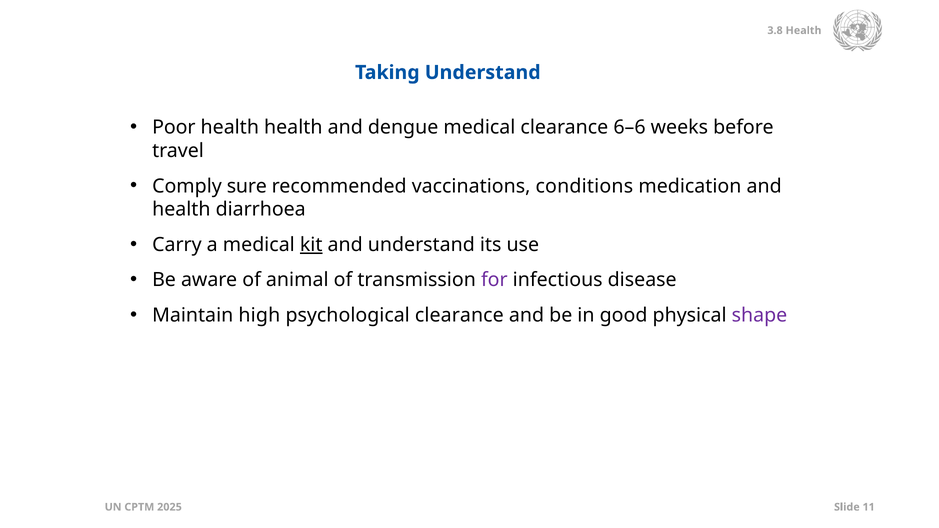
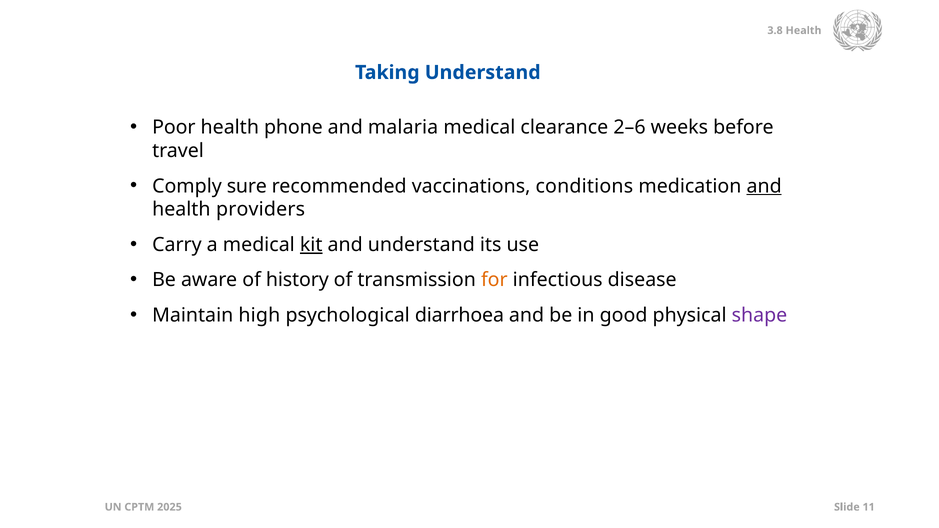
health health: health -> phone
dengue: dengue -> malaria
6–6: 6–6 -> 2–6
and at (764, 186) underline: none -> present
diarrhoea: diarrhoea -> providers
animal: animal -> history
for colour: purple -> orange
psychological clearance: clearance -> diarrhoea
